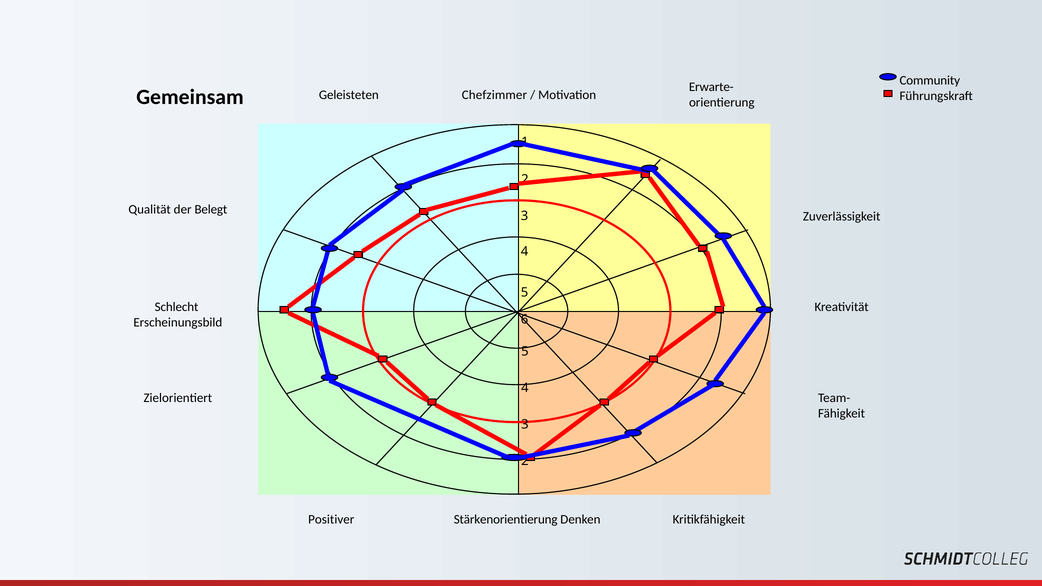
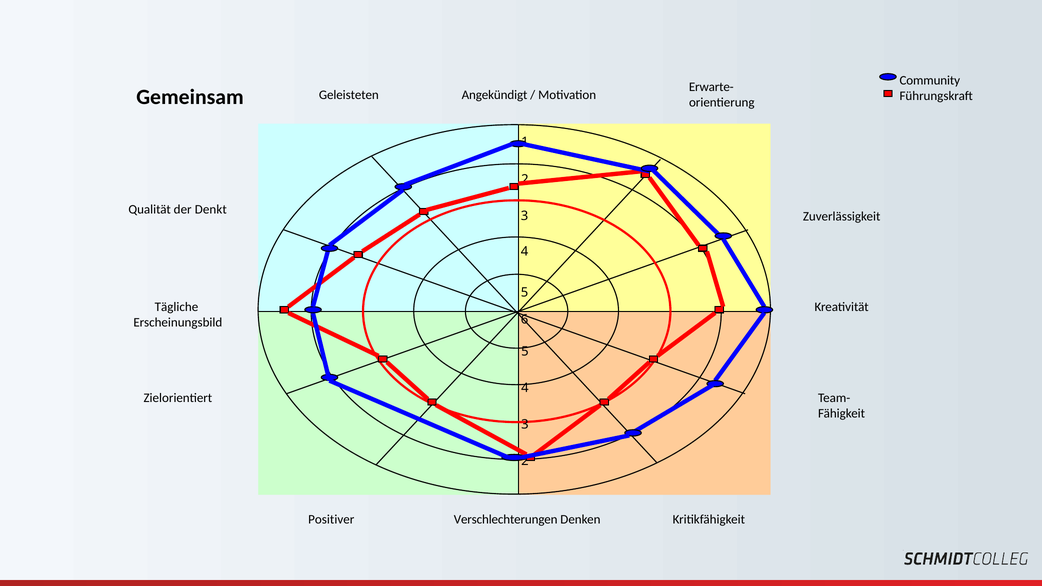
Chefzimmer: Chefzimmer -> Angekündigt
Belegt: Belegt -> Denkt
Schlecht: Schlecht -> Tägliche
Stärkenorientierung: Stärkenorientierung -> Verschlechterungen
